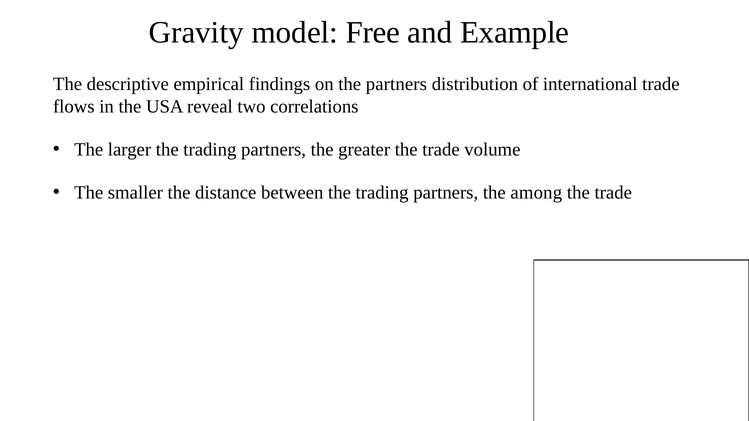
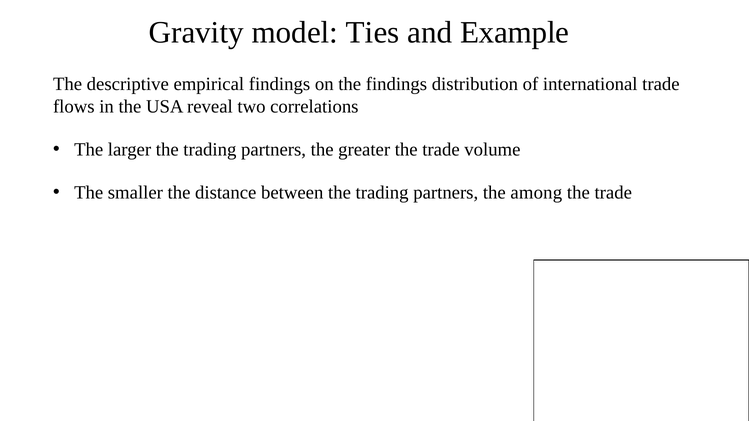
Free: Free -> Ties
the partners: partners -> findings
